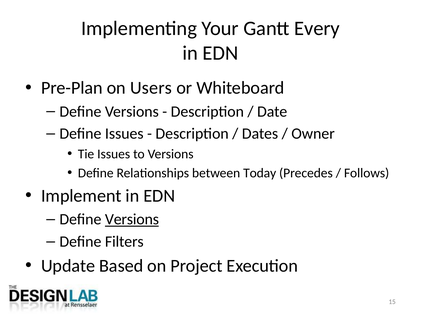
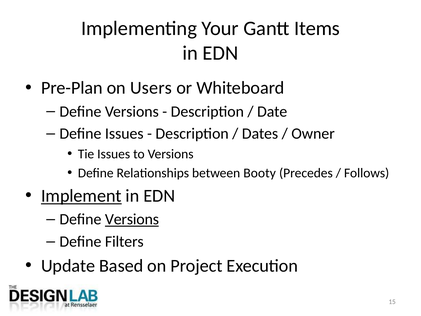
Every: Every -> Items
Today: Today -> Booty
Implement underline: none -> present
